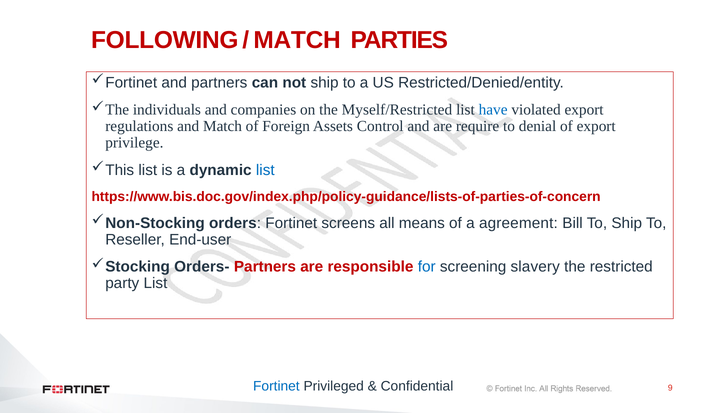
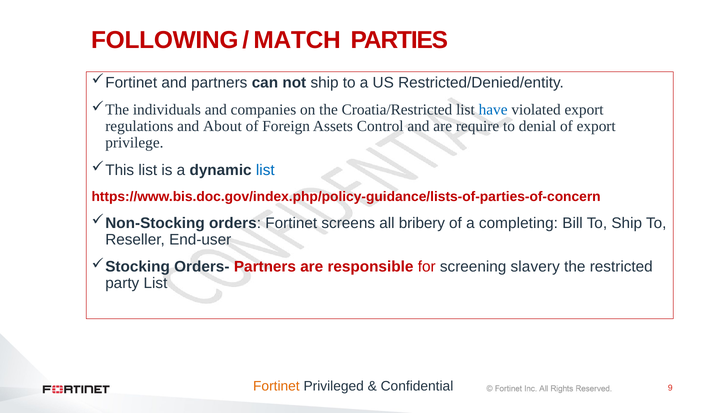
Myself/Restricted: Myself/Restricted -> Croatia/Restricted
and Match: Match -> About
means: means -> bribery
agreement: agreement -> completing
for colour: blue -> red
Fortinet at (276, 386) colour: blue -> orange
